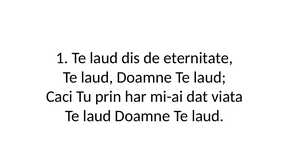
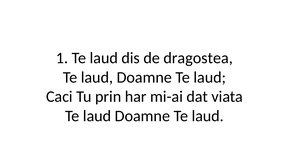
eternitate: eternitate -> dragostea
